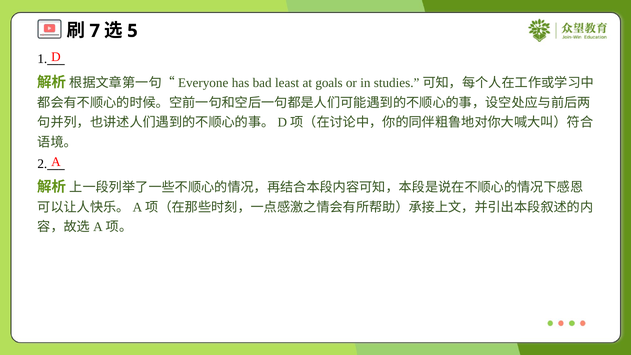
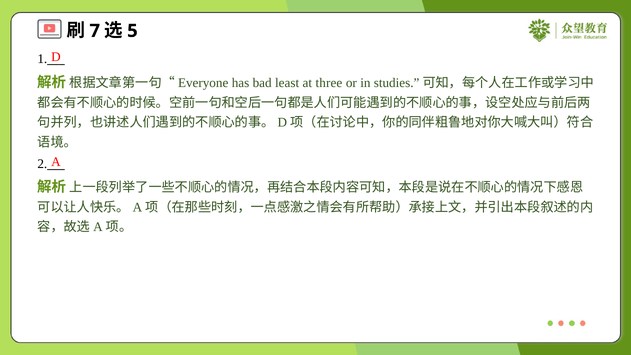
goals: goals -> three
